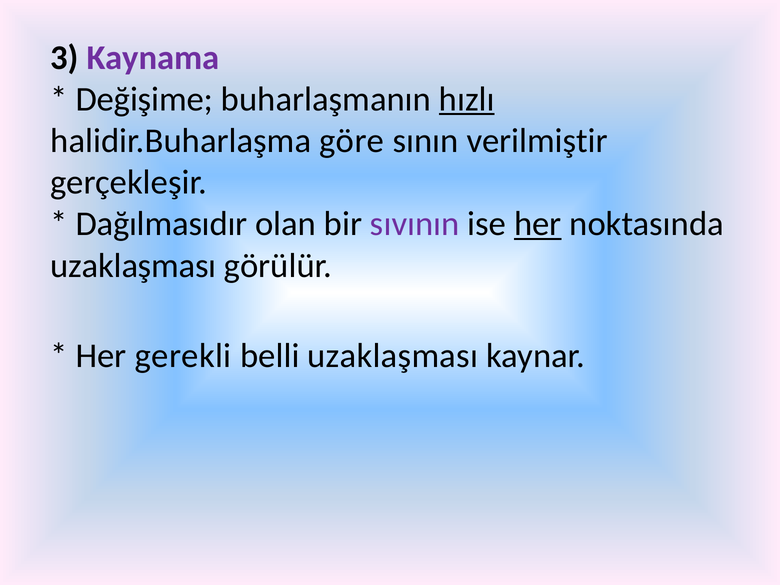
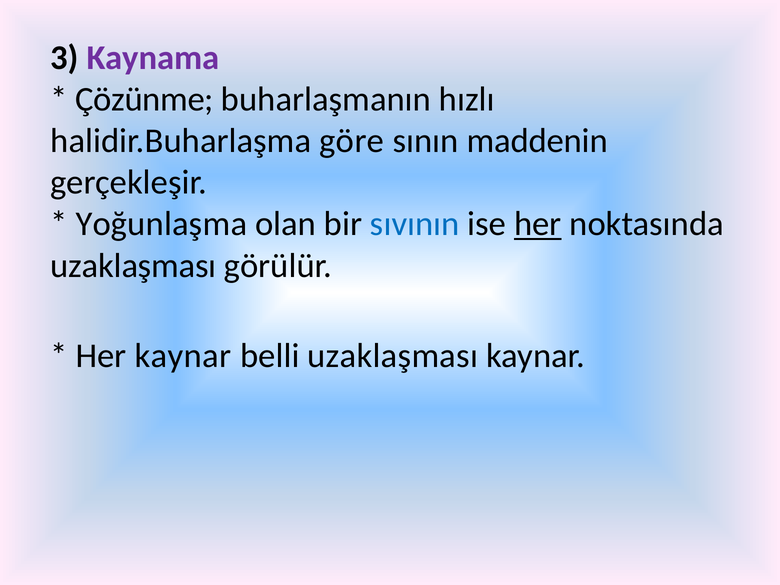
Değişime: Değişime -> Çözünme
hızlı underline: present -> none
verilmiştir: verilmiştir -> maddenin
Dağılmasıdır: Dağılmasıdır -> Yoğunlaşma
sıvının colour: purple -> blue
Her gerekli: gerekli -> kaynar
